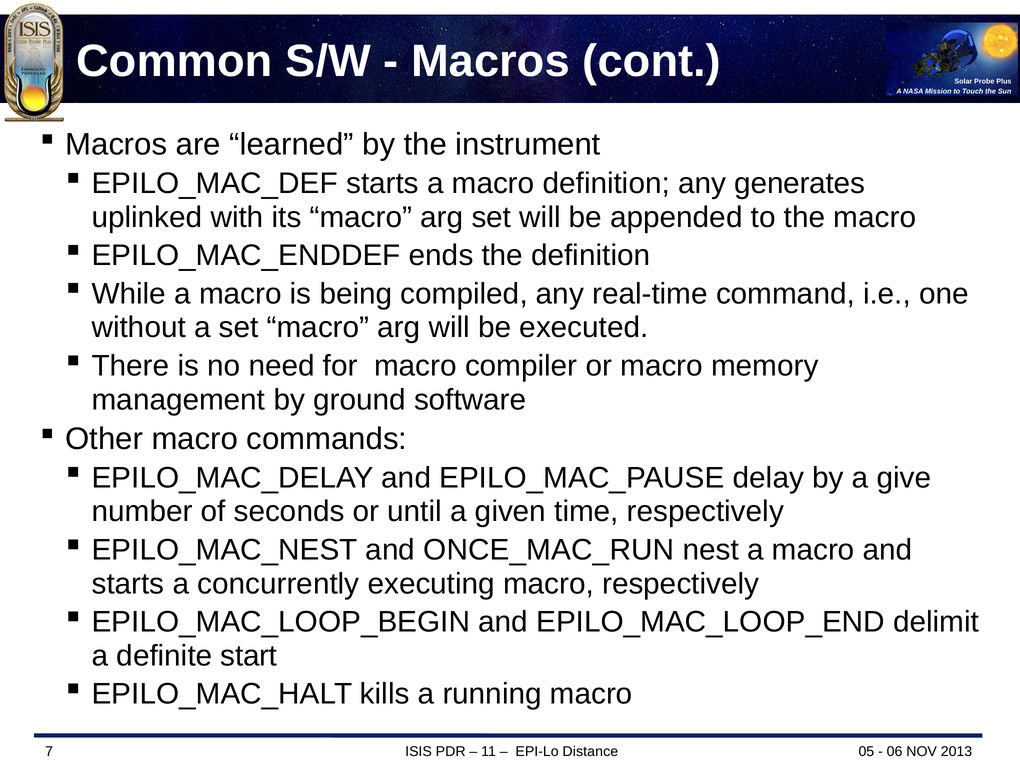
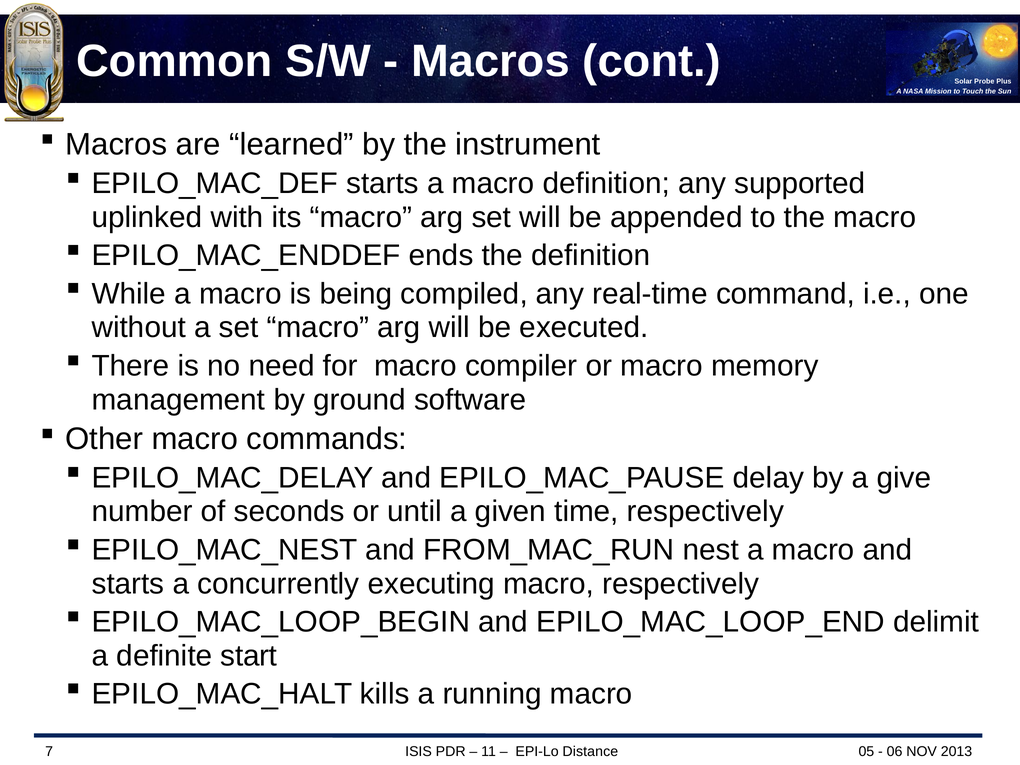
generates: generates -> supported
ONCE_MAC_RUN: ONCE_MAC_RUN -> FROM_MAC_RUN
